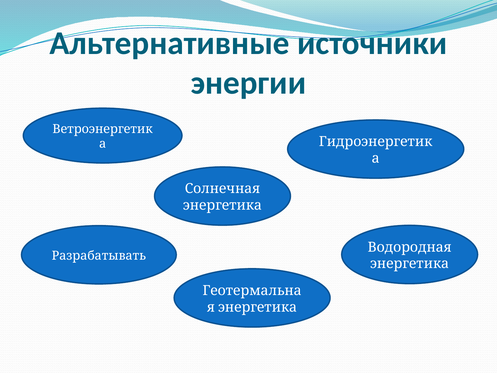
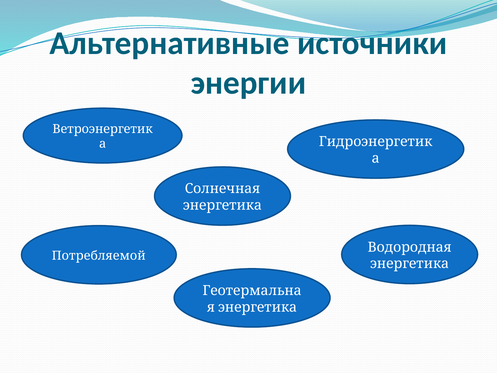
Разрабатывать: Разрабатывать -> Потребляемой
